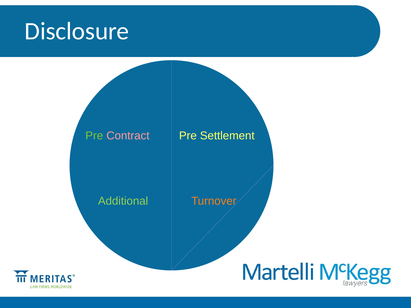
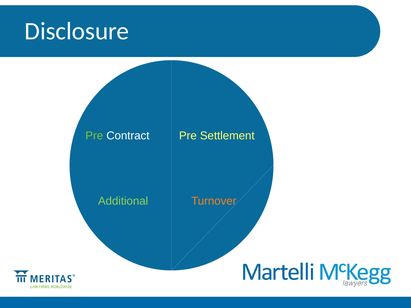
Contract colour: pink -> white
